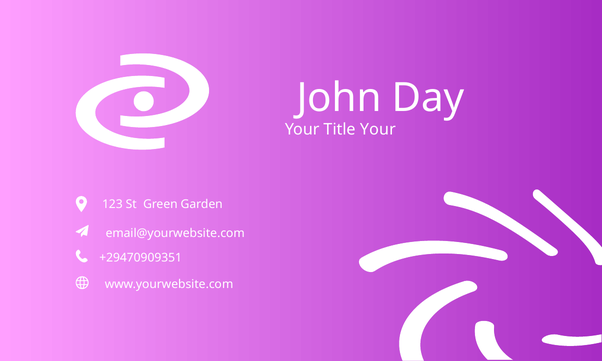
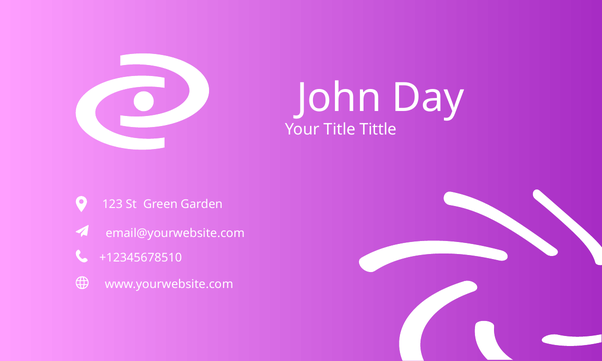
Title Your: Your -> Tittle
+29470909351: +29470909351 -> +12345678510
